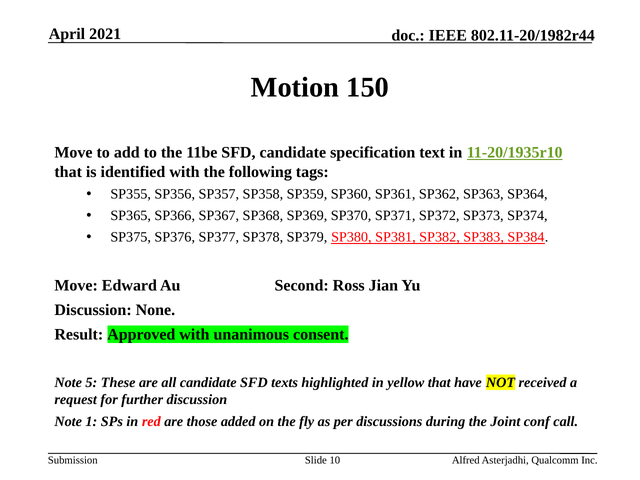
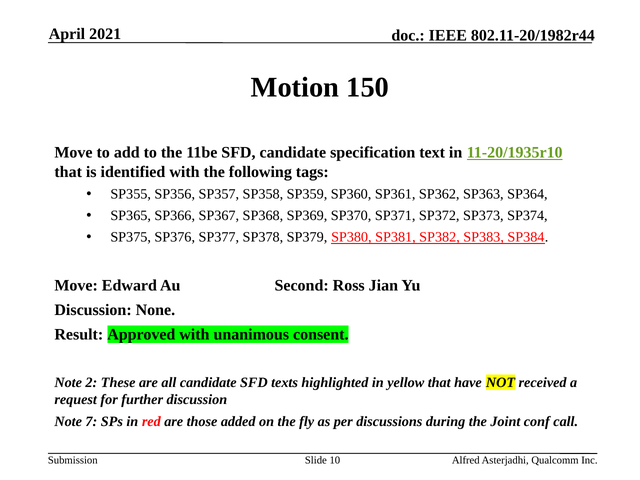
5: 5 -> 2
1: 1 -> 7
